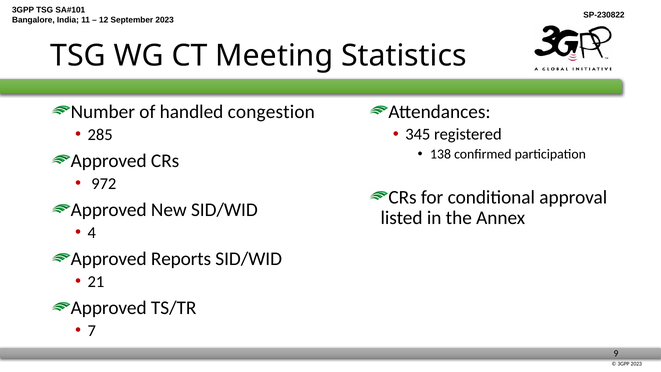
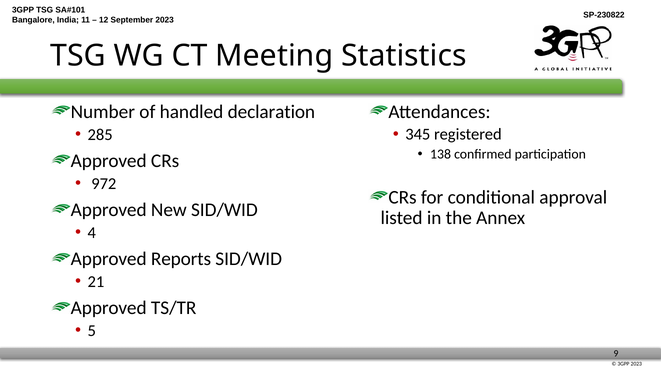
congestion: congestion -> declaration
7: 7 -> 5
